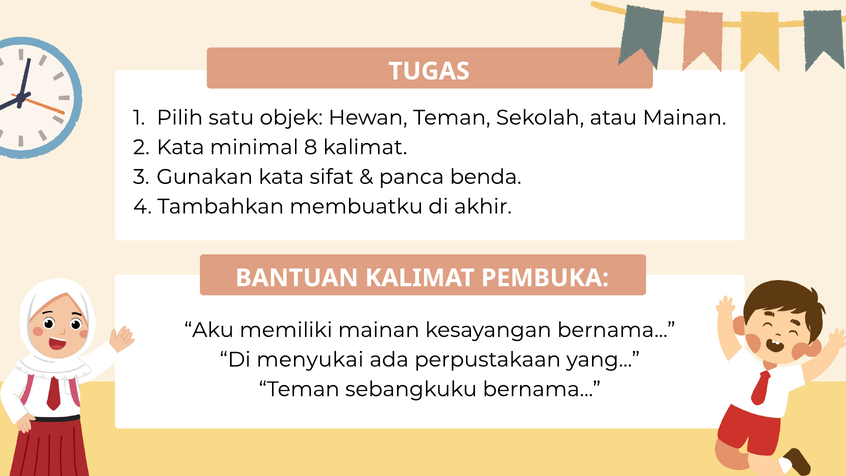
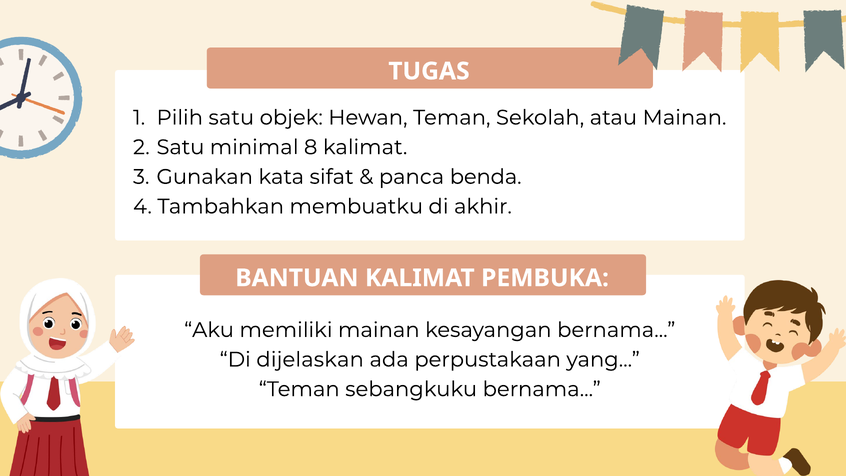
Kata at (180, 147): Kata -> Satu
menyukai: menyukai -> dijelaskan
